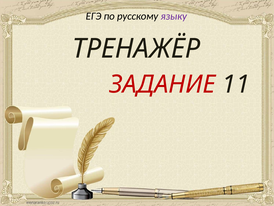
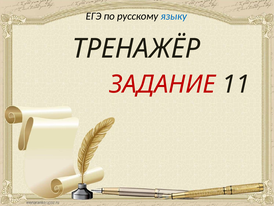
языку colour: purple -> blue
